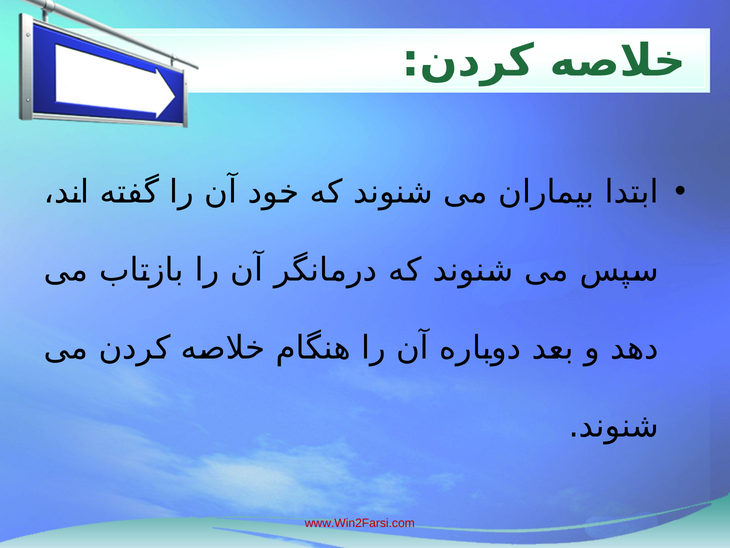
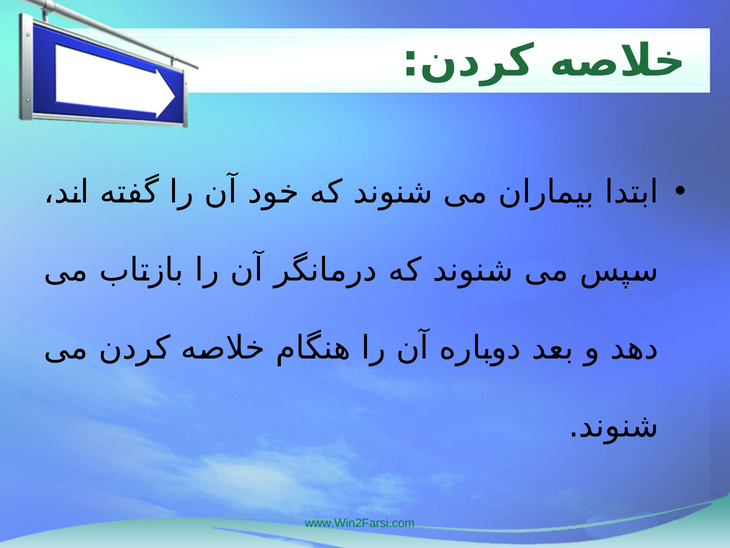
www.Win2Farsi.com colour: red -> green
